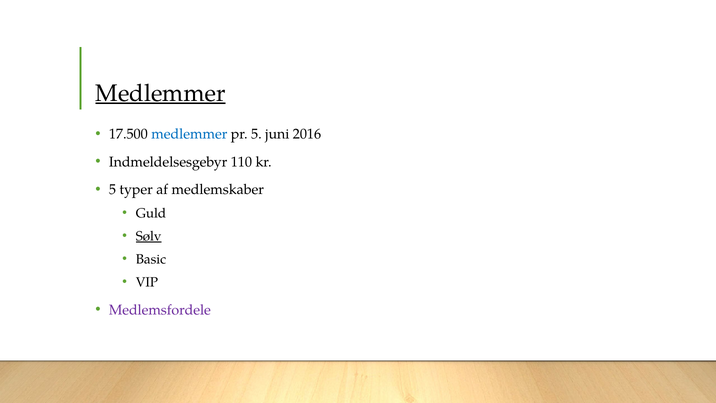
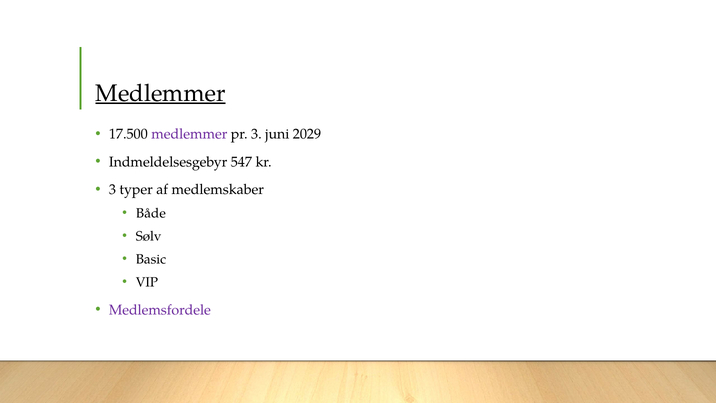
medlemmer at (189, 134) colour: blue -> purple
pr 5: 5 -> 3
2016: 2016 -> 2029
110: 110 -> 547
5 at (112, 190): 5 -> 3
Guld: Guld -> Både
Sølv underline: present -> none
